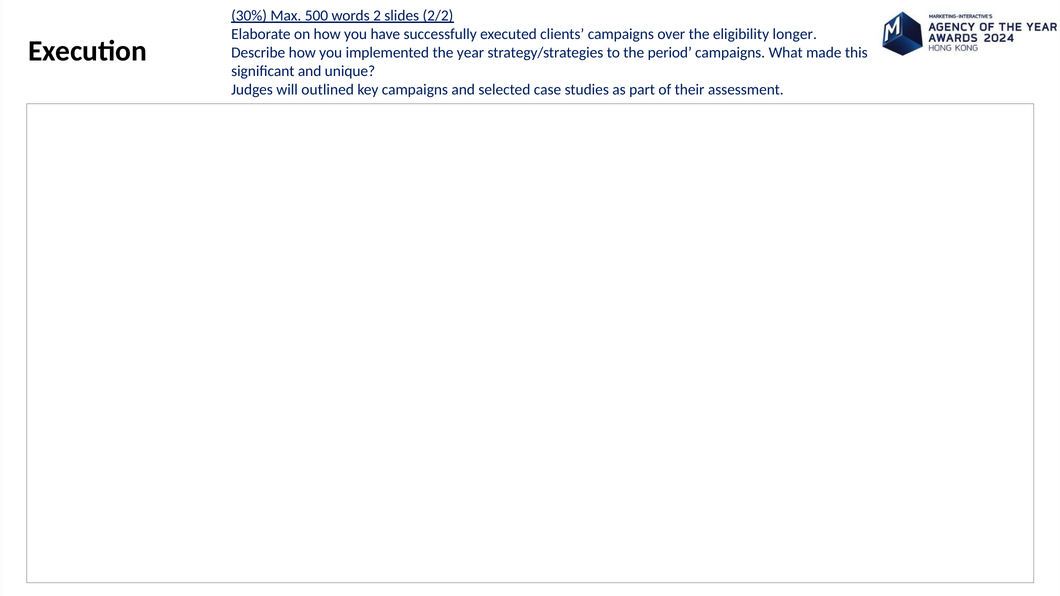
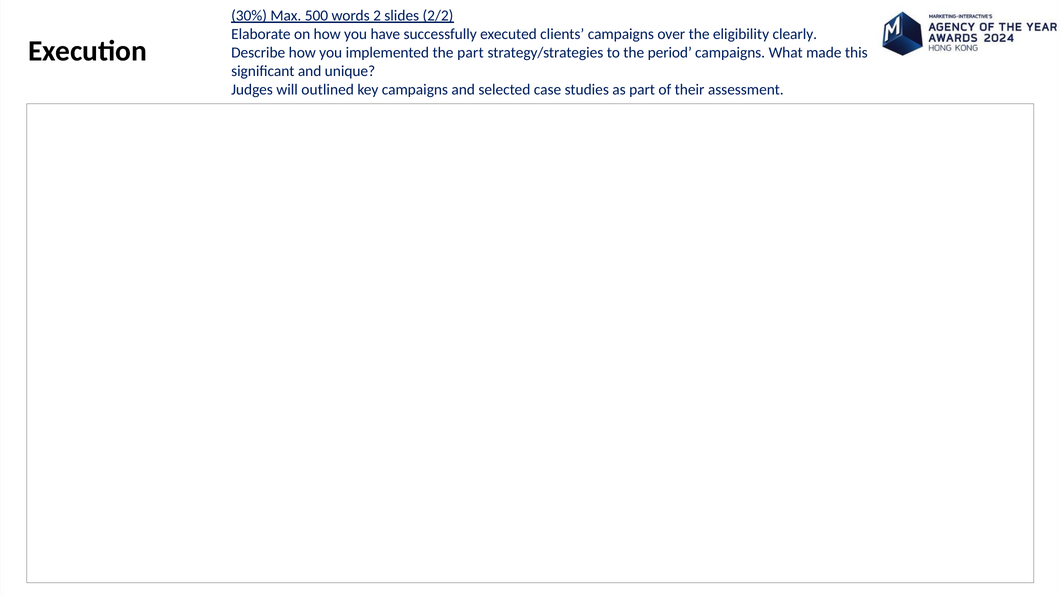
longer: longer -> clearly
the year: year -> part
